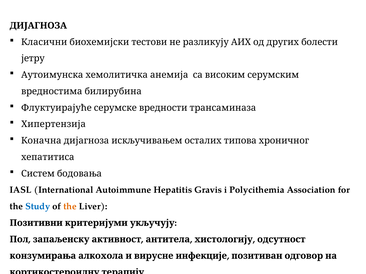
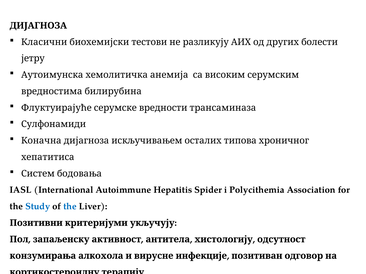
Хипертензија: Хипертензија -> Сулфонамиди
Gravis: Gravis -> Spider
the at (70, 207) colour: orange -> blue
